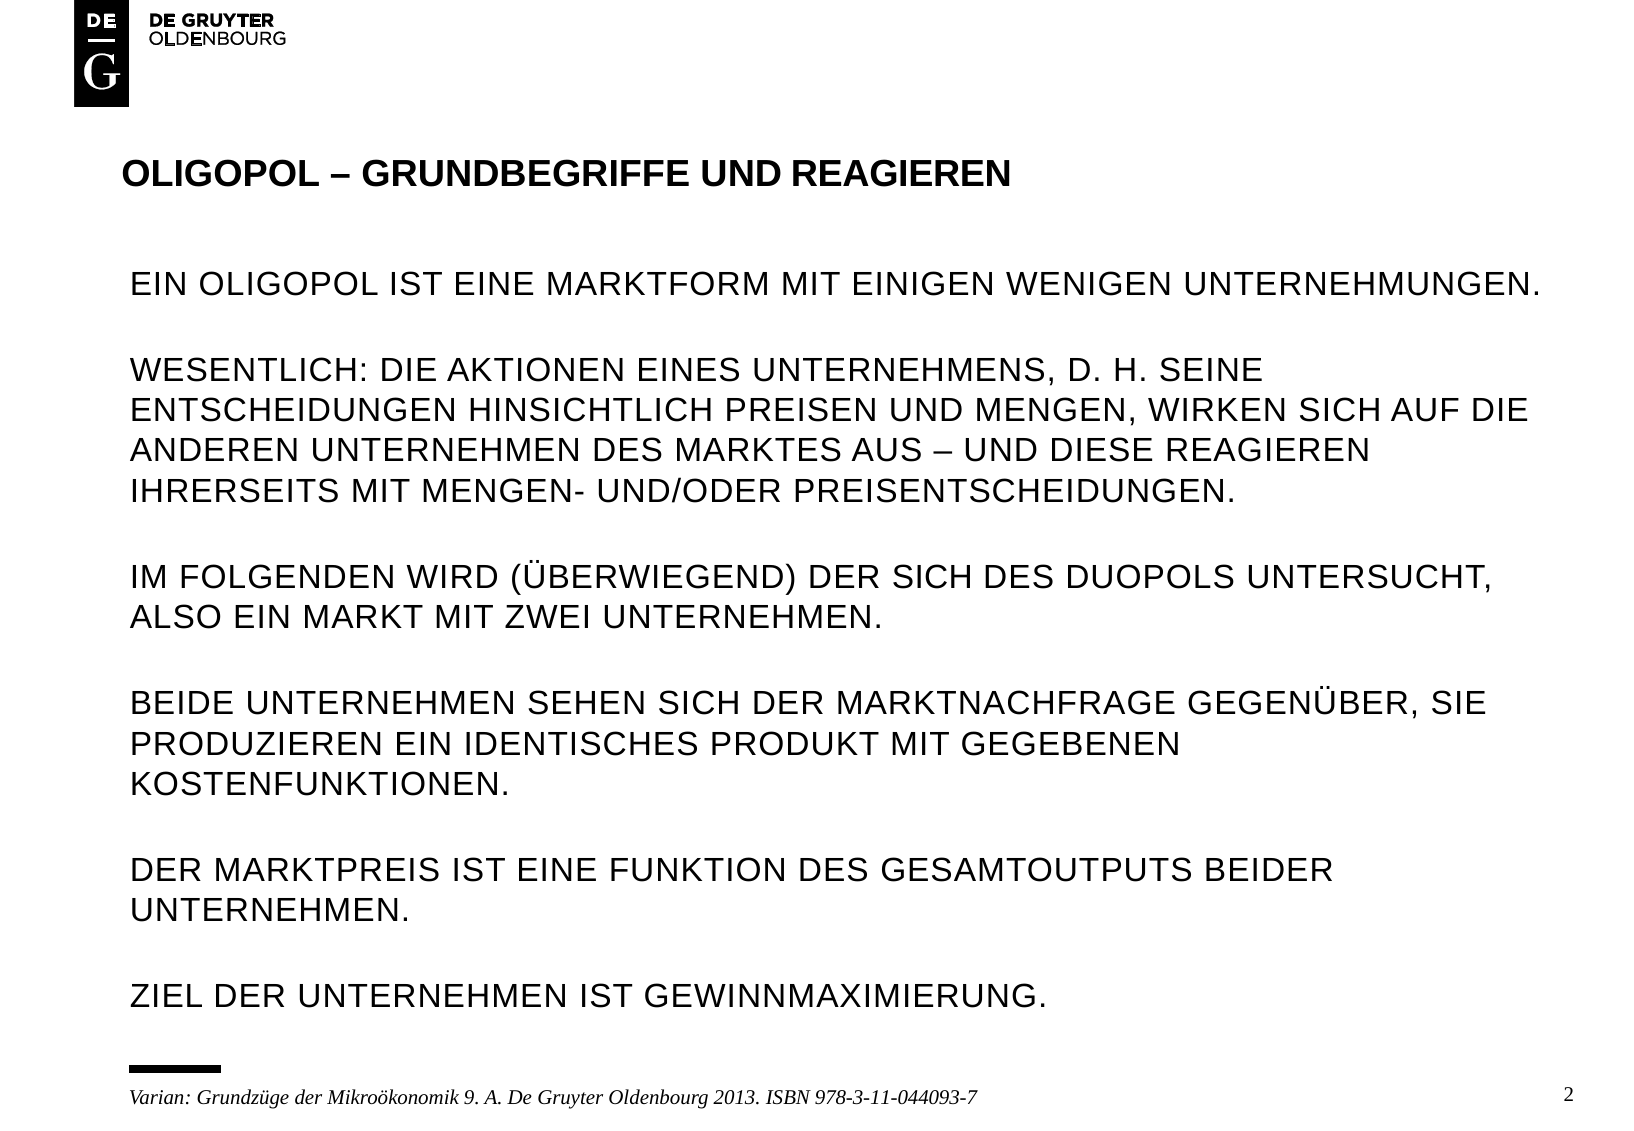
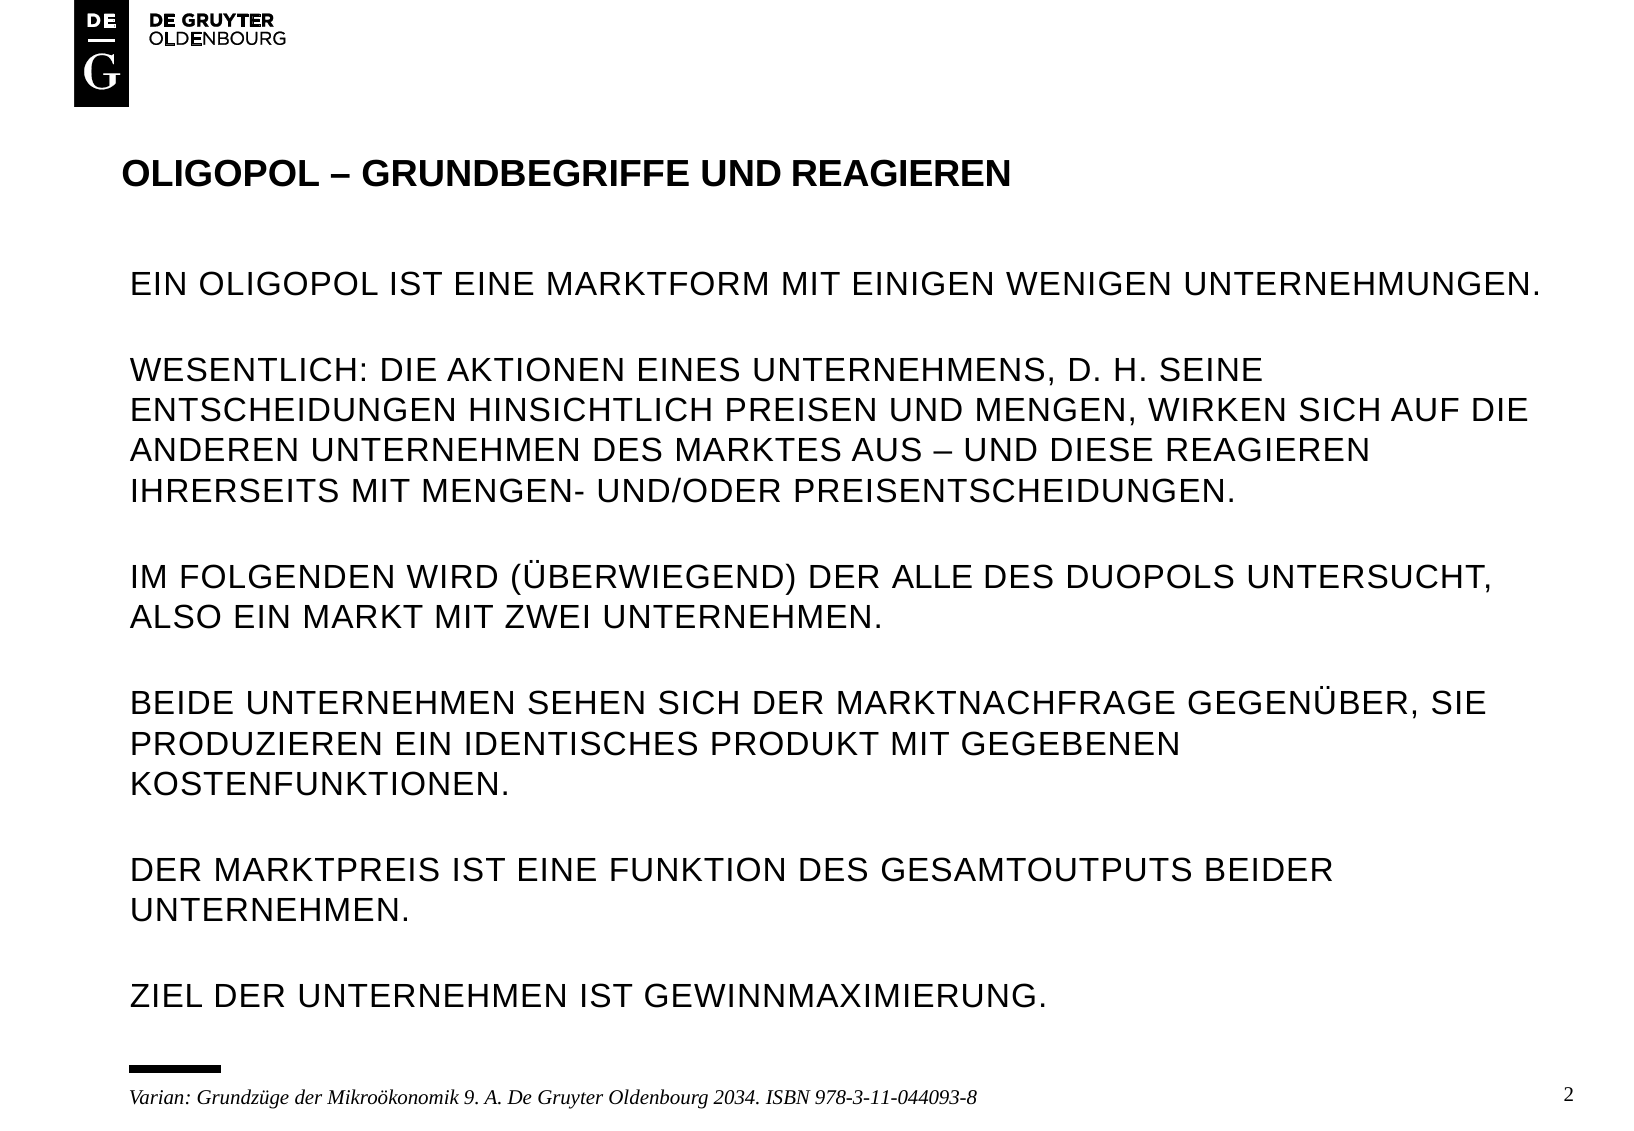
DER SICH: SICH -> ALLE
2013: 2013 -> 2034
978-3-11-044093-7: 978-3-11-044093-7 -> 978-3-11-044093-8
